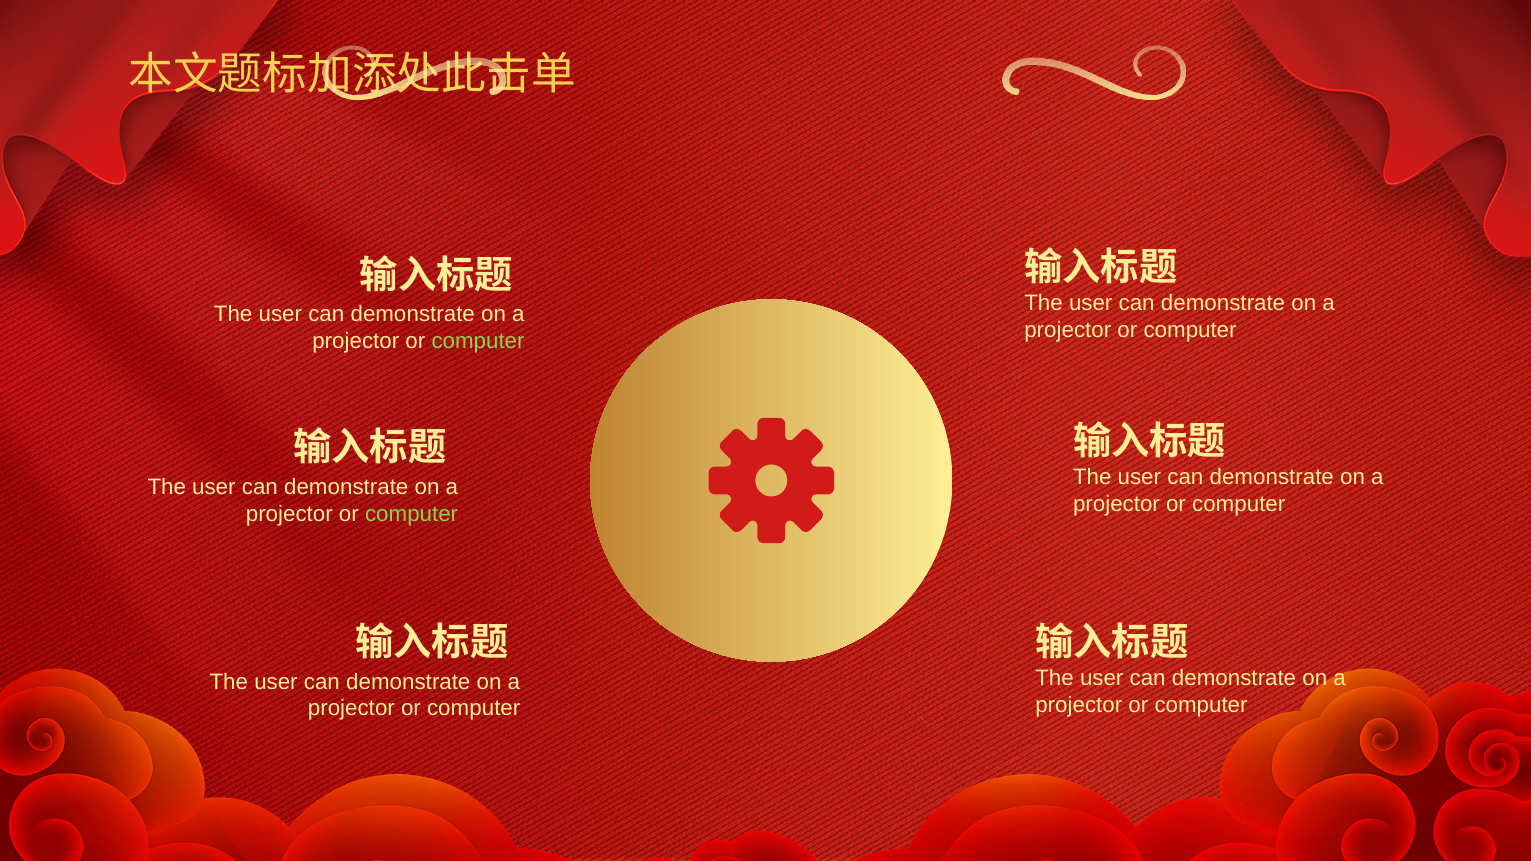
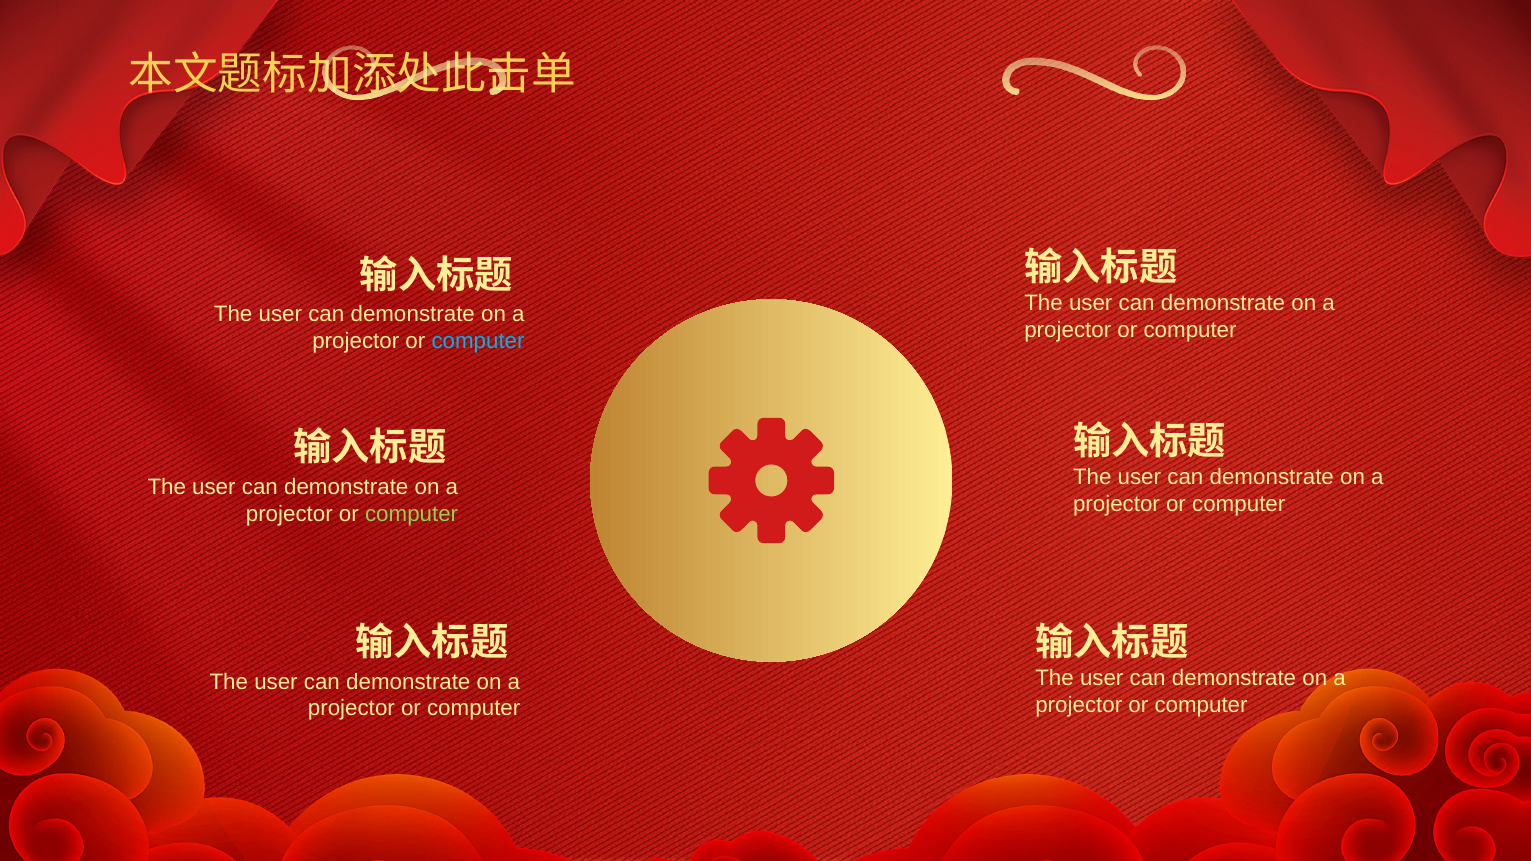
computer at (478, 341) colour: light green -> light blue
